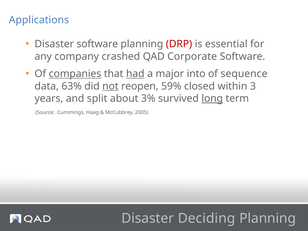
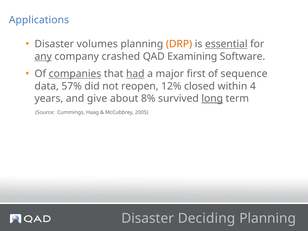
Disaster software: software -> volumes
DRP colour: red -> orange
essential underline: none -> present
any underline: none -> present
Corporate: Corporate -> Examining
into: into -> first
63%: 63% -> 57%
not underline: present -> none
59%: 59% -> 12%
3: 3 -> 4
split: split -> give
3%: 3% -> 8%
